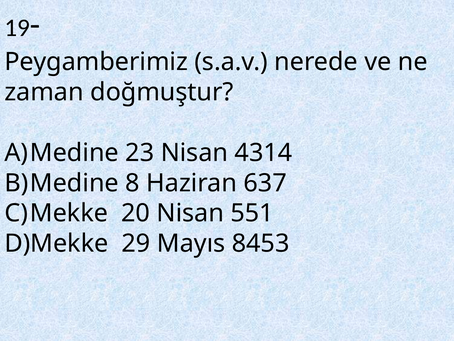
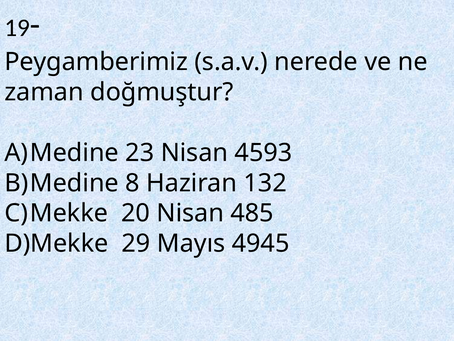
4314: 4314 -> 4593
637: 637 -> 132
551: 551 -> 485
8453: 8453 -> 4945
